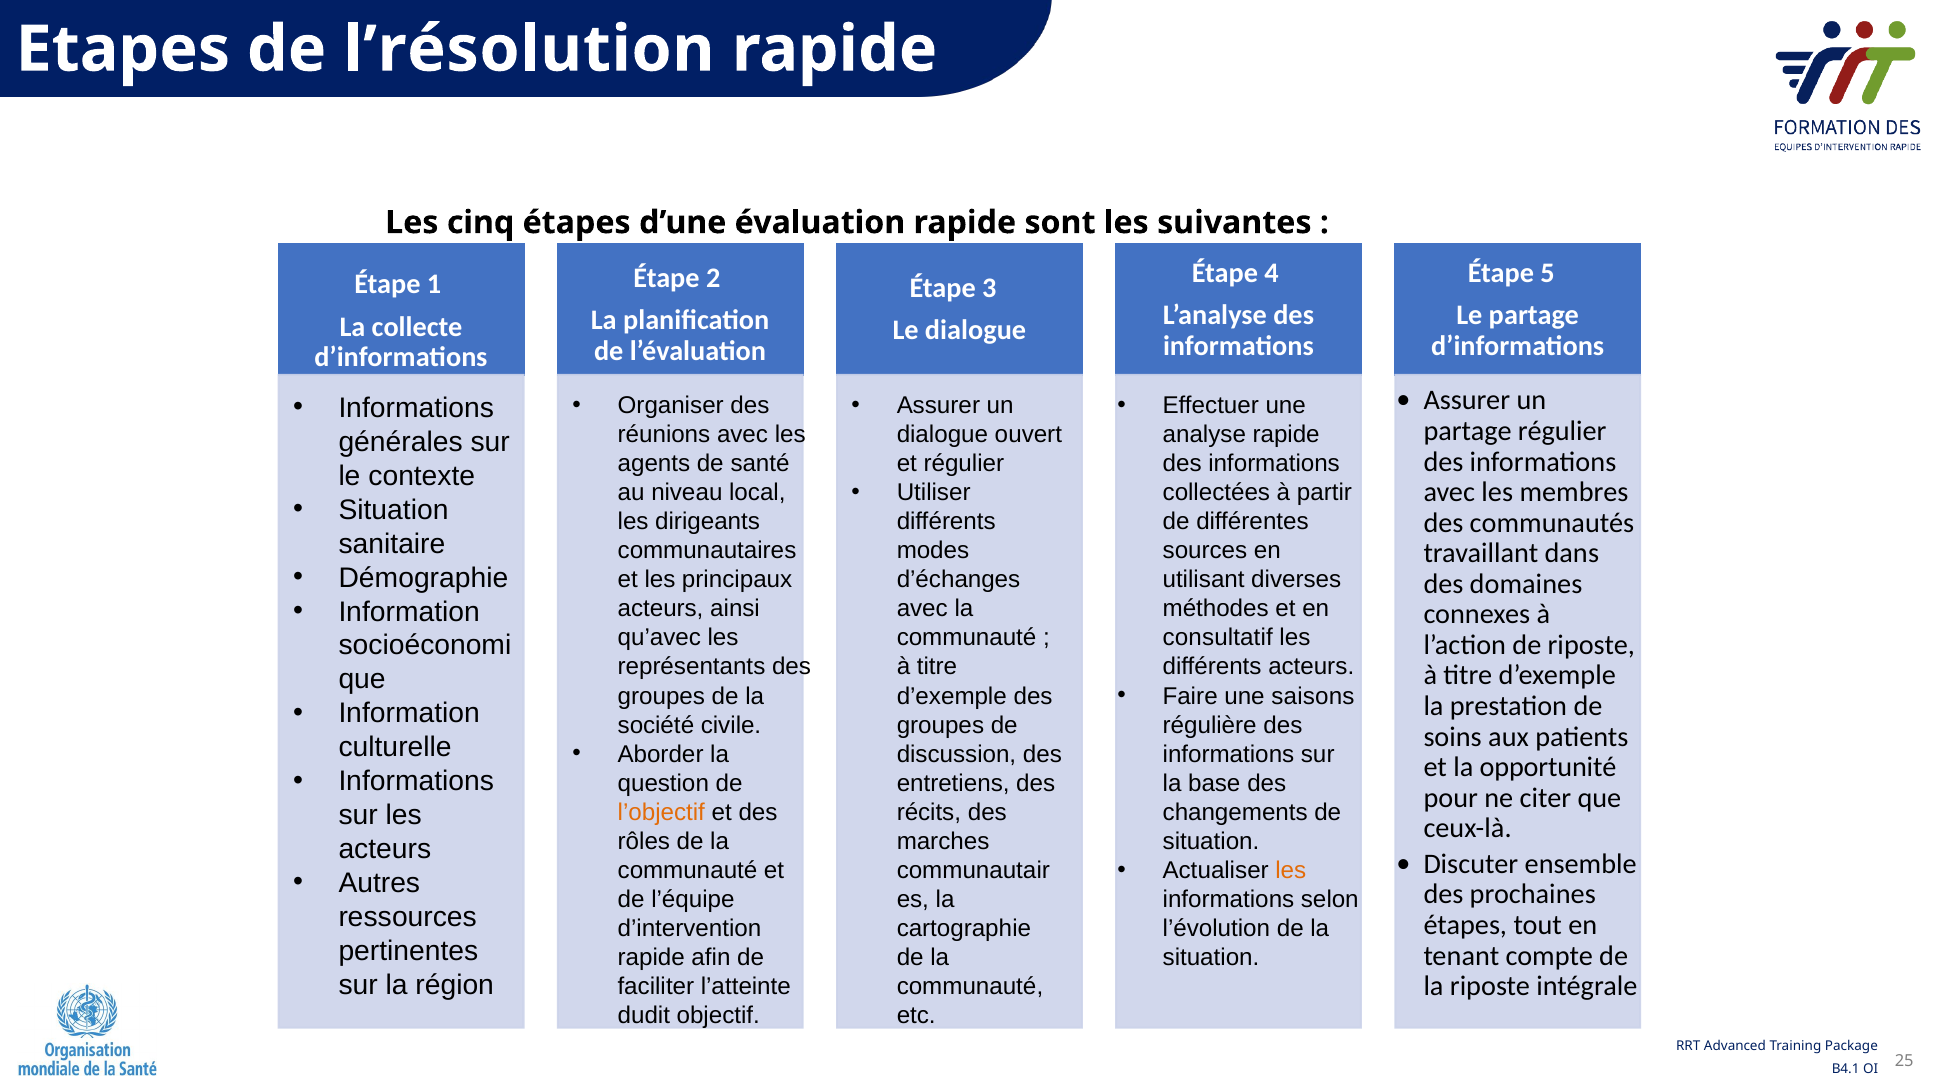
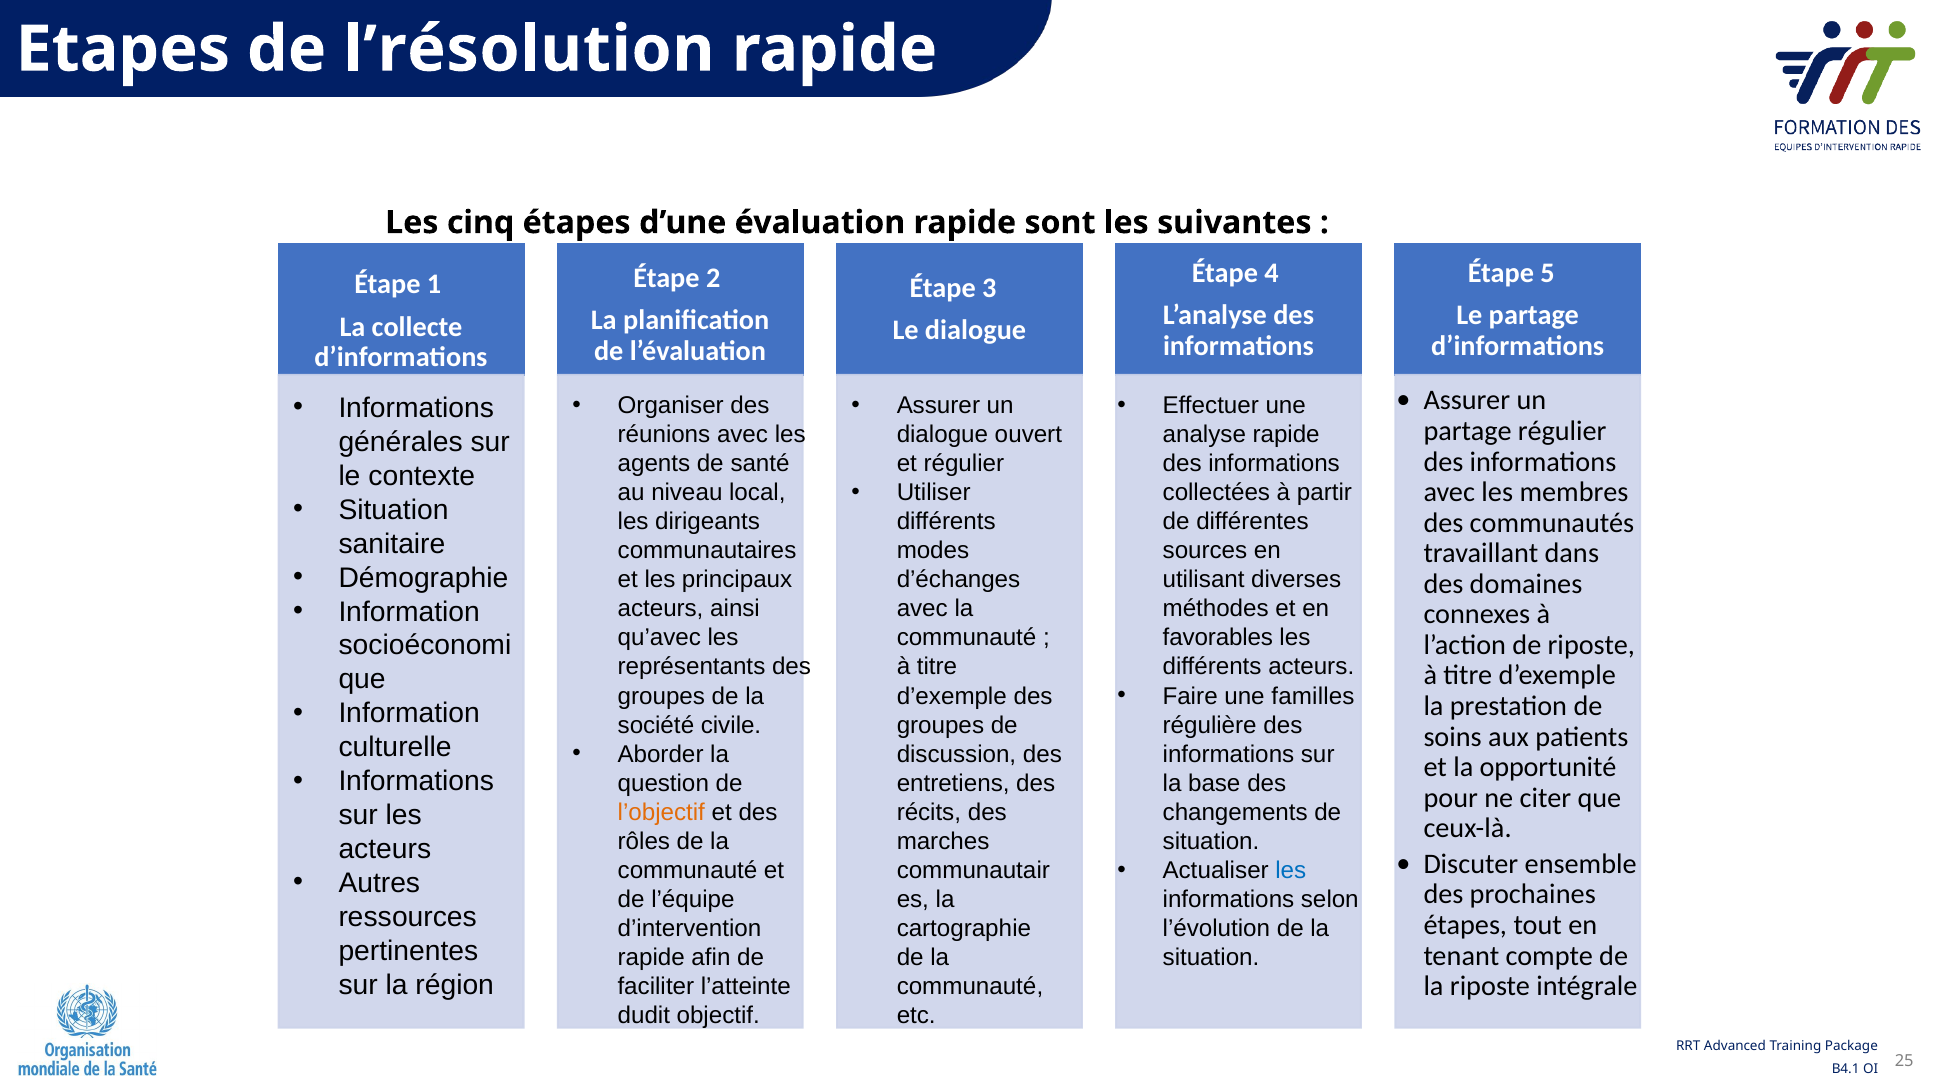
consultatif: consultatif -> favorables
saisons: saisons -> familles
les at (1291, 870) colour: orange -> blue
